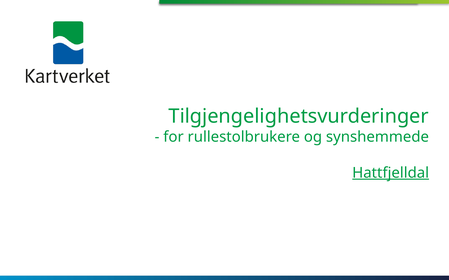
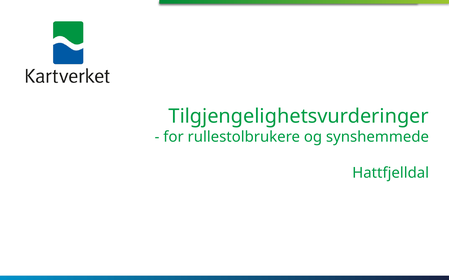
Hattfjelldal underline: present -> none
